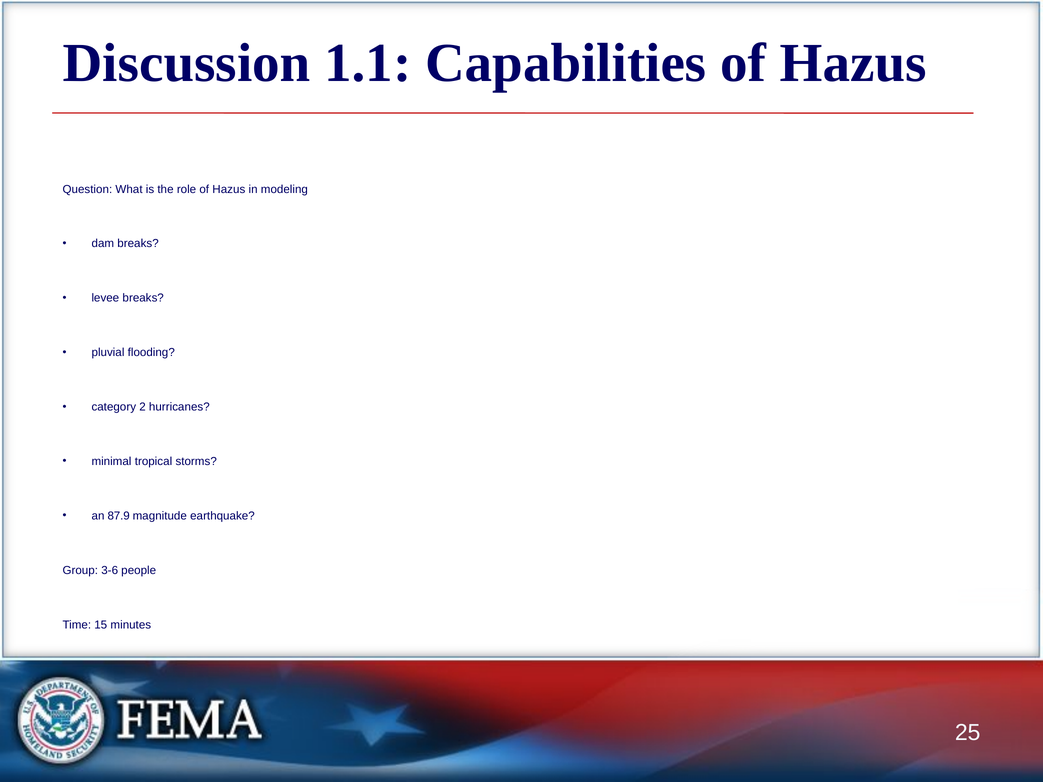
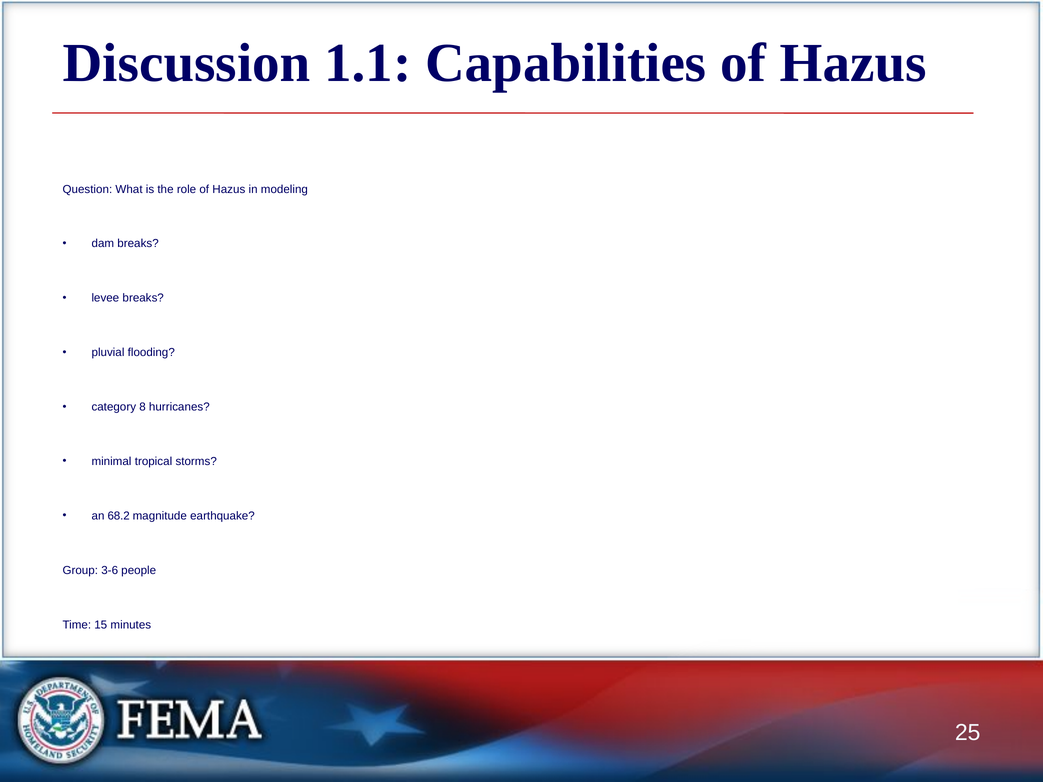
2: 2 -> 8
87.9: 87.9 -> 68.2
